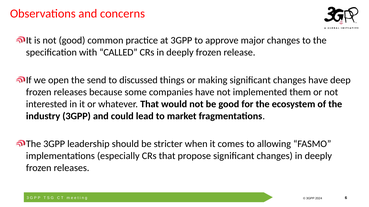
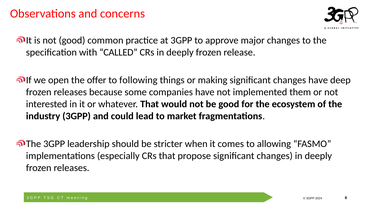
send: send -> offer
discussed: discussed -> following
